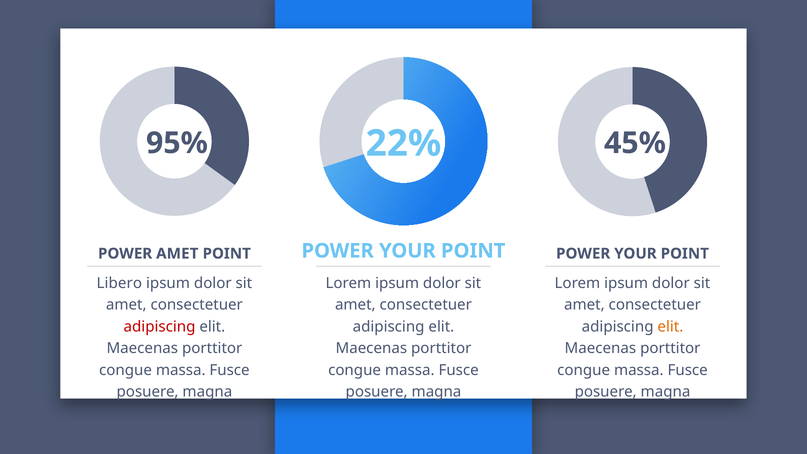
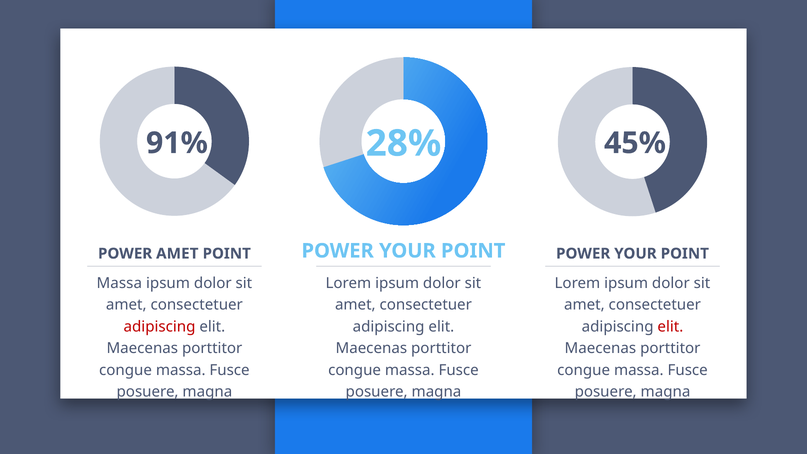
22%: 22% -> 28%
95%: 95% -> 91%
Libero at (119, 283): Libero -> Massa
elit at (670, 327) colour: orange -> red
